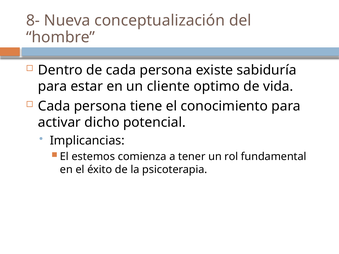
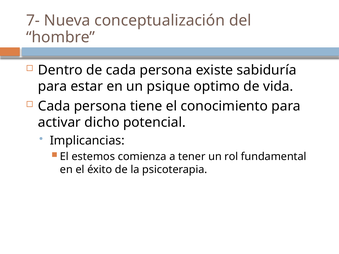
8-: 8- -> 7-
cliente: cliente -> psique
